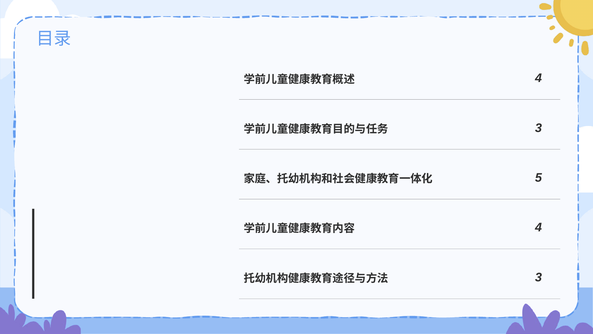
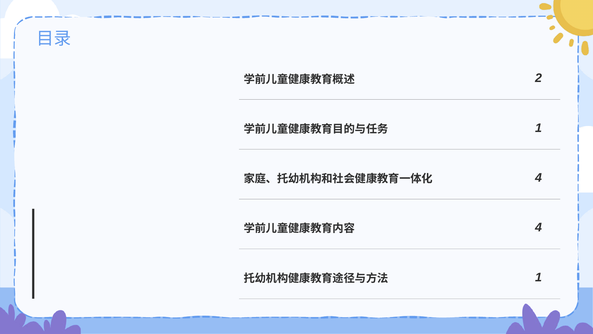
4 at (538, 78): 4 -> 2
3 at (538, 128): 3 -> 1
5 at (538, 178): 5 -> 4
3 at (538, 277): 3 -> 1
